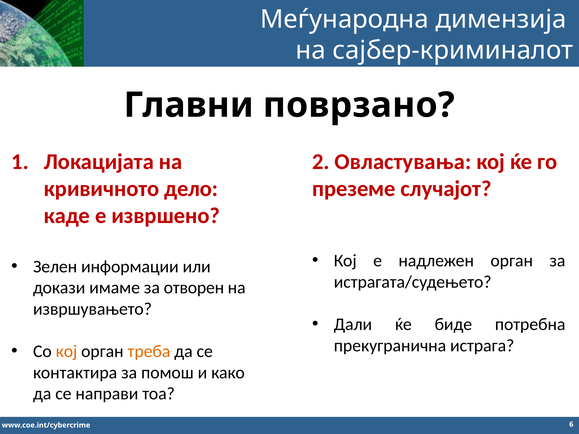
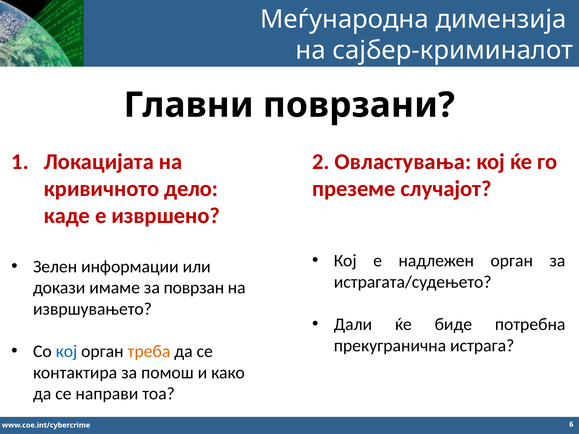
поврзано: поврзано -> поврзани
отворен: отворен -> поврзан
кој at (66, 352) colour: orange -> blue
